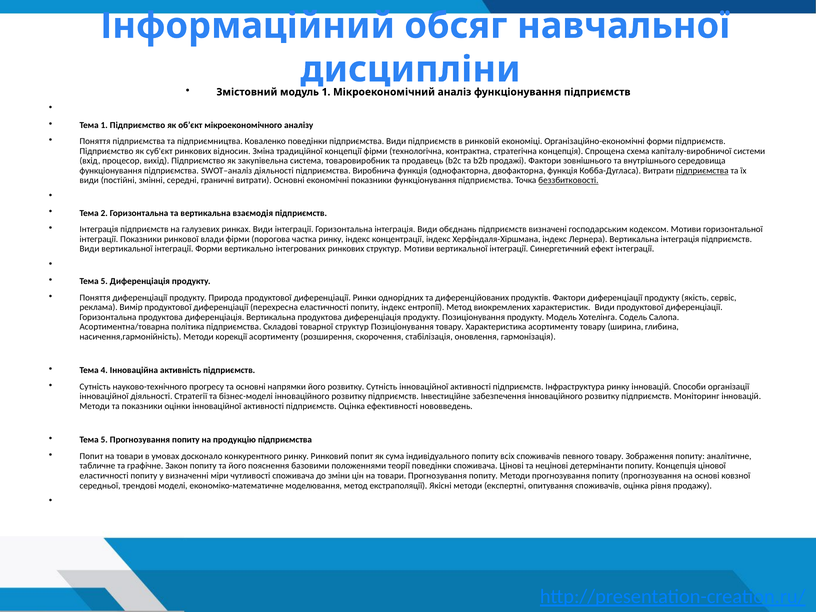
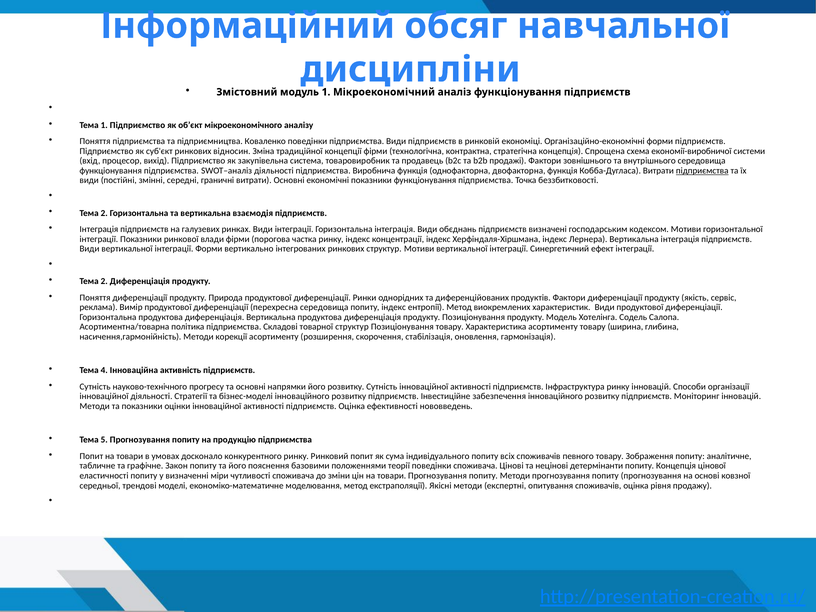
капіталу-виробничої: капіталу-виробничої -> економії-виробничої
беззбитковості underline: present -> none
5 at (104, 281): 5 -> 2
перехресна еластичності: еластичності -> середовища
